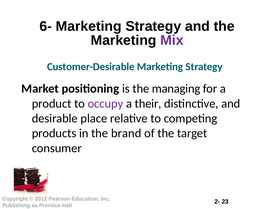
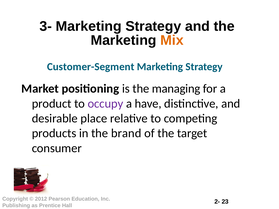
6-: 6- -> 3-
Mix colour: purple -> orange
Customer-Desirable: Customer-Desirable -> Customer-Segment
their: their -> have
